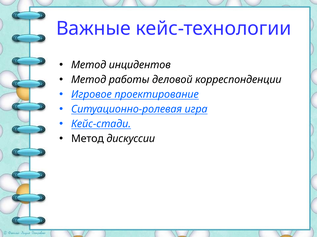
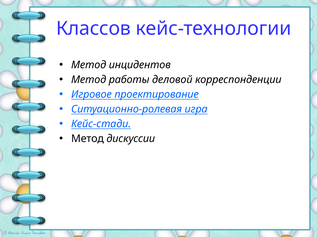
Важные: Важные -> Классов
